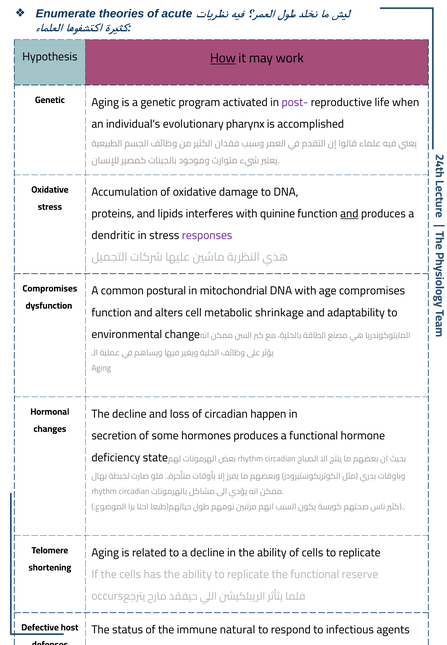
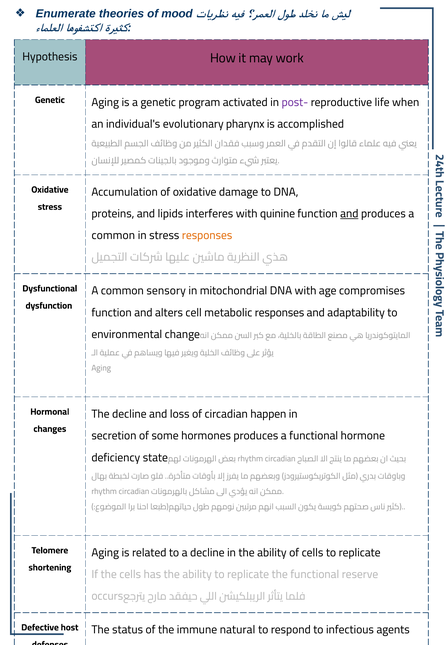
acute: acute -> mood
How underline: present -> none
dendritic at (113, 236): dendritic -> common
responses at (207, 236) colour: purple -> orange
Compromises at (50, 289): Compromises -> Dysfunctional
postural: postural -> sensory
metabolic shrinkage: shrinkage -> responses
